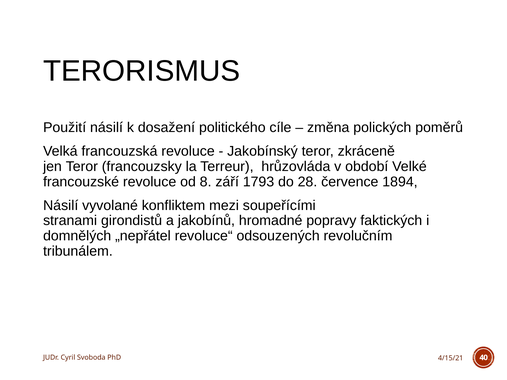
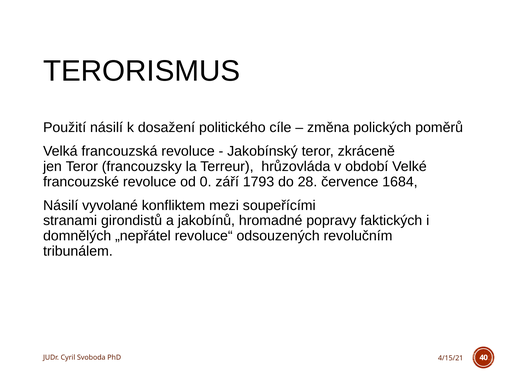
8: 8 -> 0
1894: 1894 -> 1684
